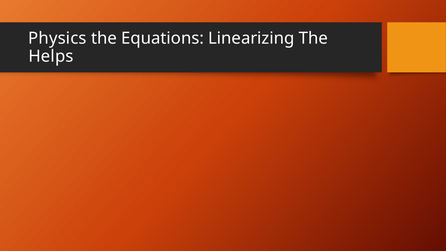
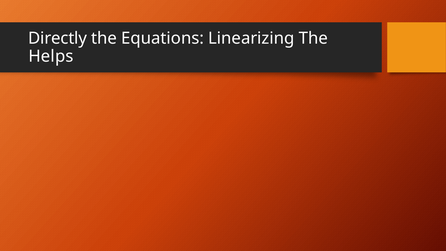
Physics: Physics -> Directly
